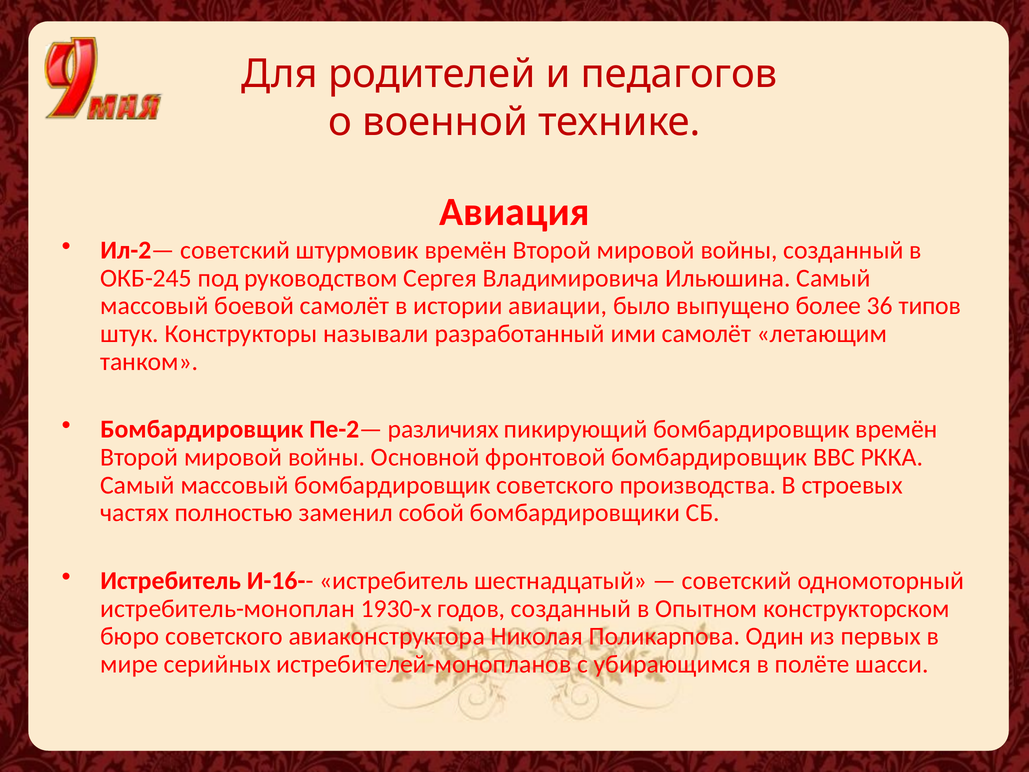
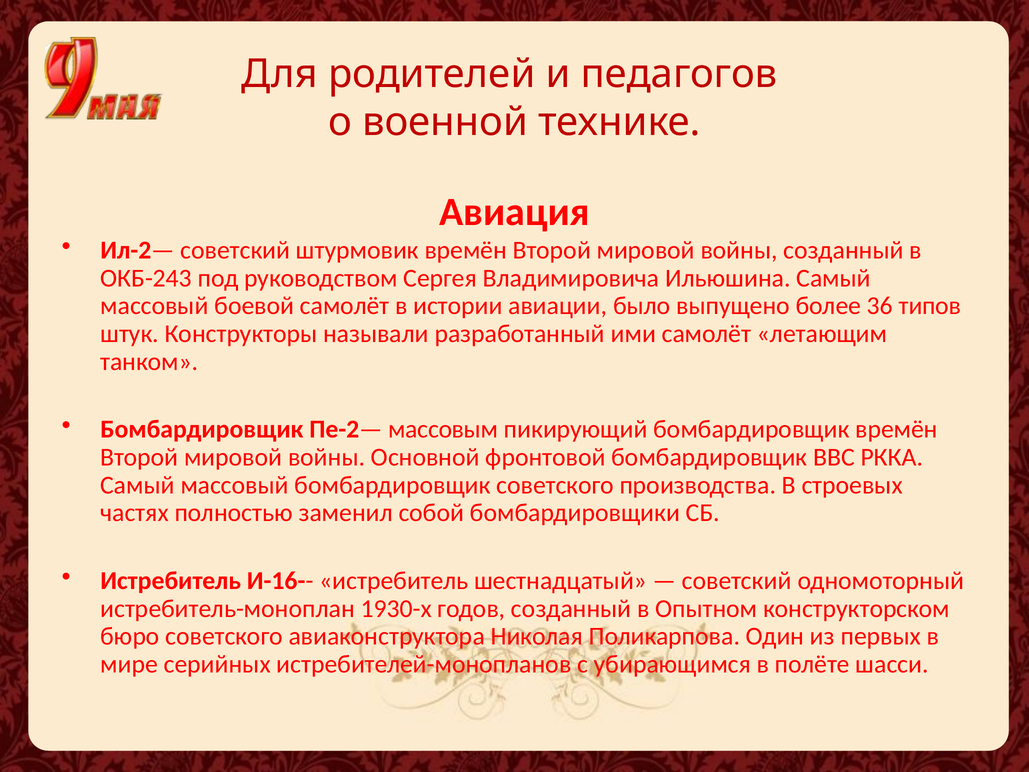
ОКБ-245: ОКБ-245 -> ОКБ-243
различиях: различиях -> массовым
